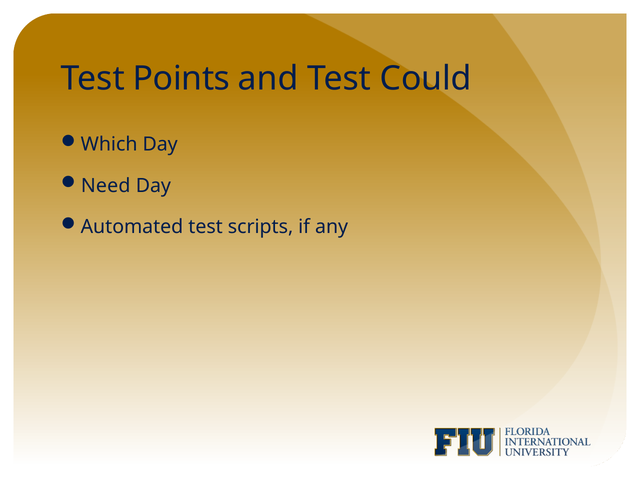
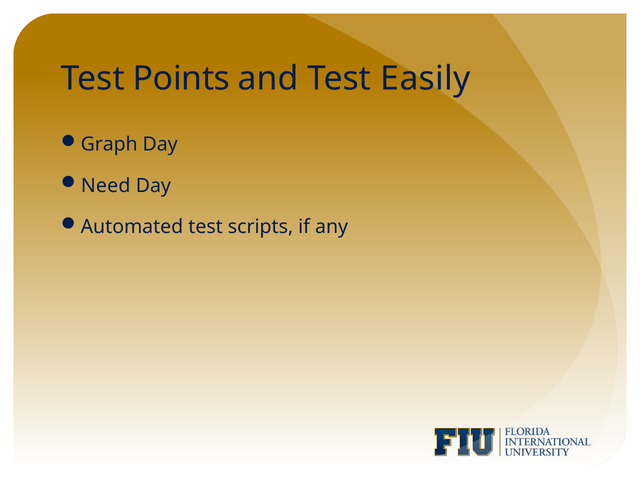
Could: Could -> Easily
Which: Which -> Graph
